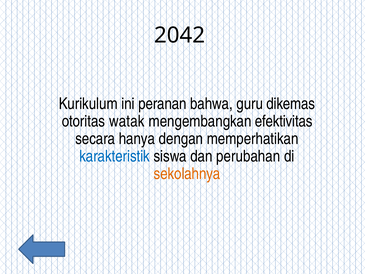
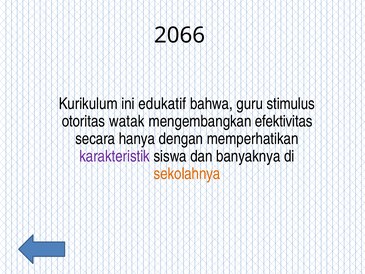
2042: 2042 -> 2066
peranan: peranan -> edukatif
dikemas: dikemas -> stimulus
karakteristik colour: blue -> purple
perubahan: perubahan -> banyaknya
